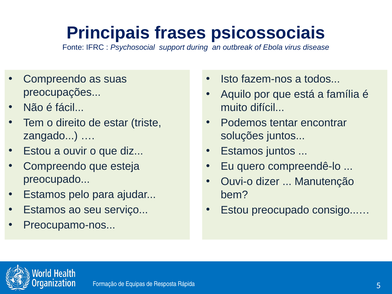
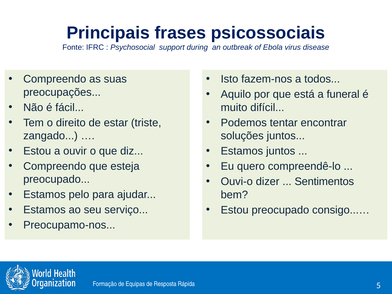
família: família -> funeral
Manutenção: Manutenção -> Sentimentos
